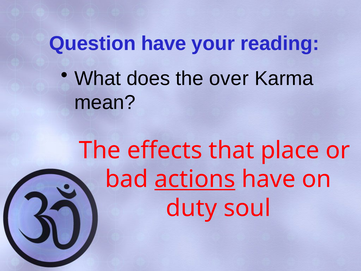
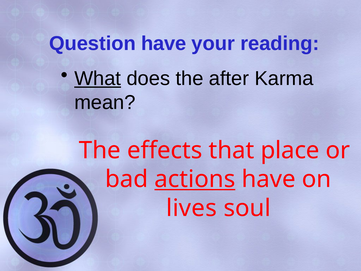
What underline: none -> present
over: over -> after
duty: duty -> lives
